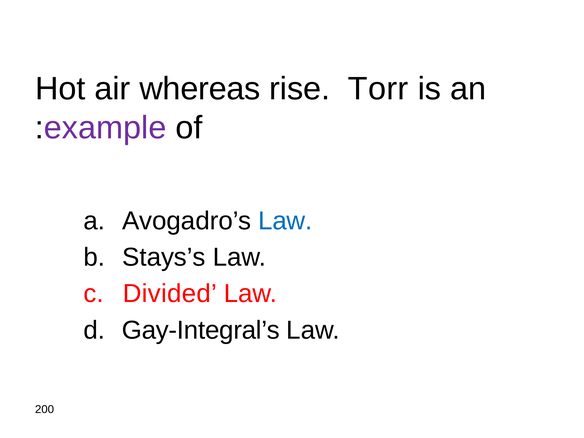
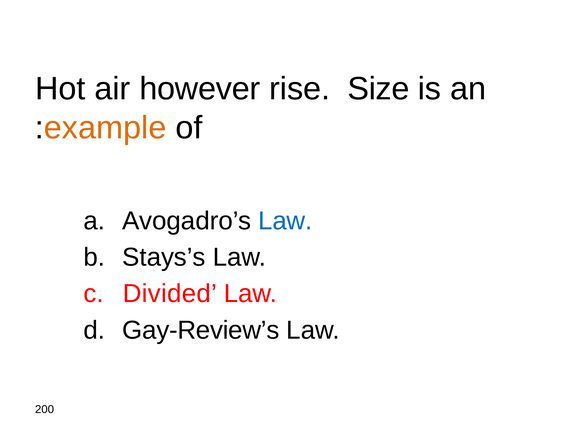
whereas: whereas -> however
Torr: Torr -> Size
example colour: purple -> orange
Gay-Integral’s: Gay-Integral’s -> Gay-Review’s
